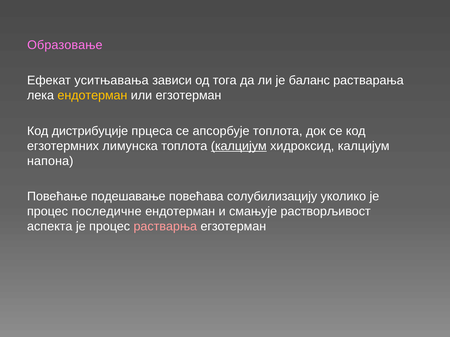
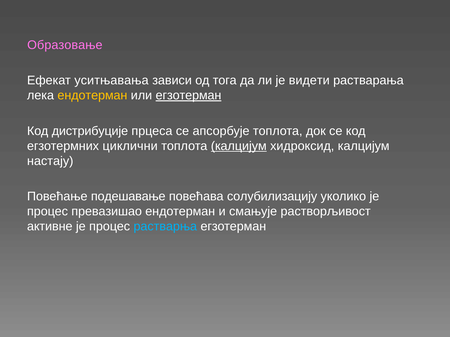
баланс: баланс -> видети
егзотерман at (188, 96) underline: none -> present
лимунска: лимунска -> циклични
напона: напона -> настају
последичне: последичне -> превазишао
аспекта: аспекта -> активне
растварња colour: pink -> light blue
